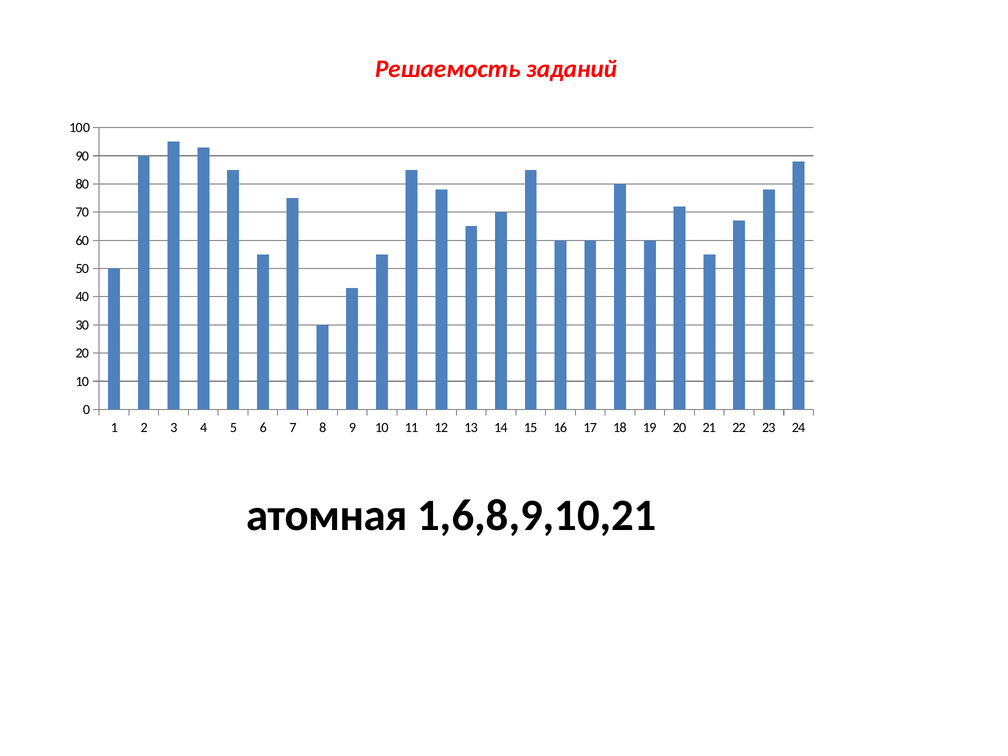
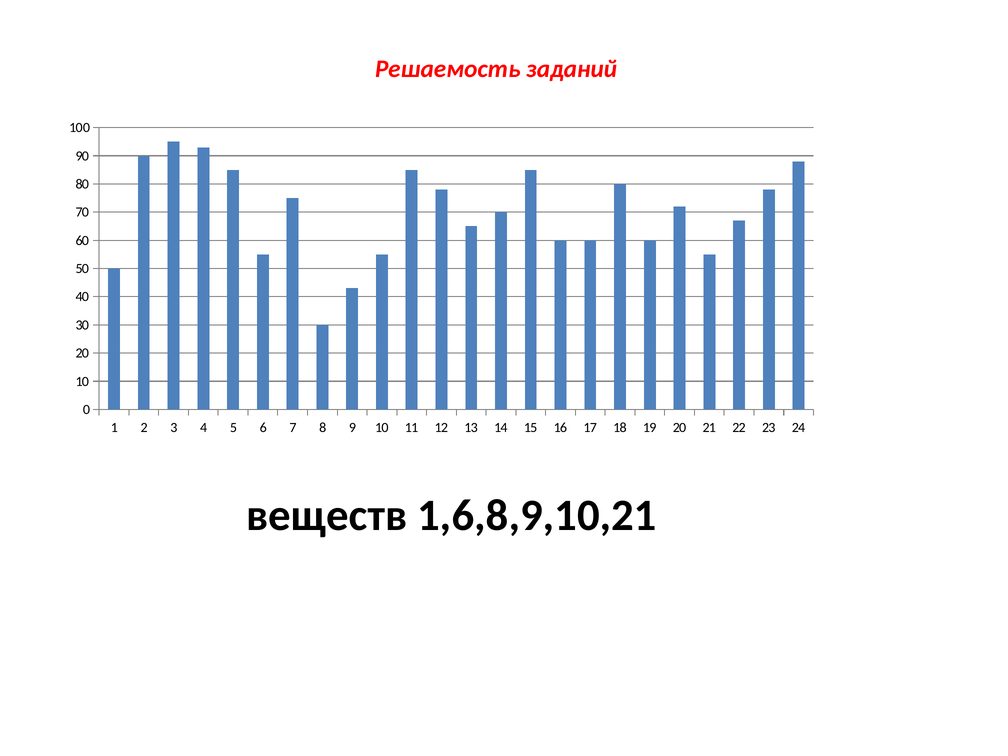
атомная: атомная -> веществ
